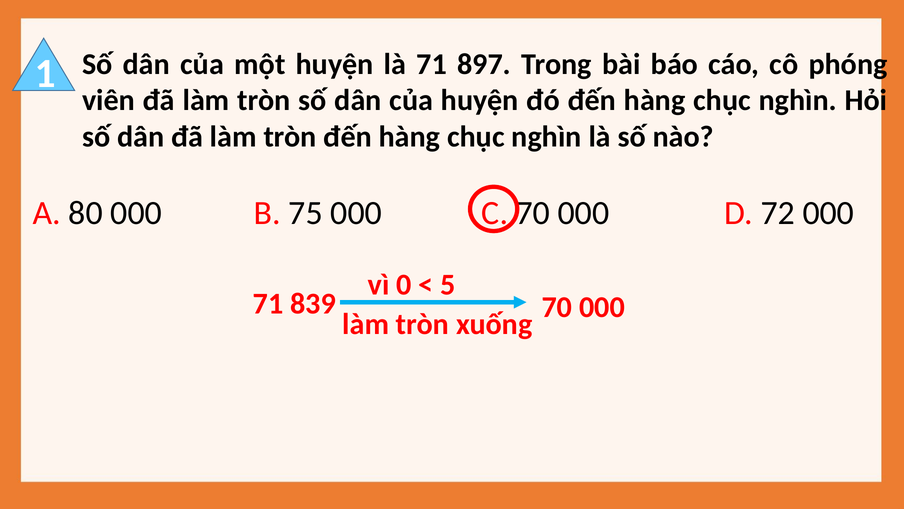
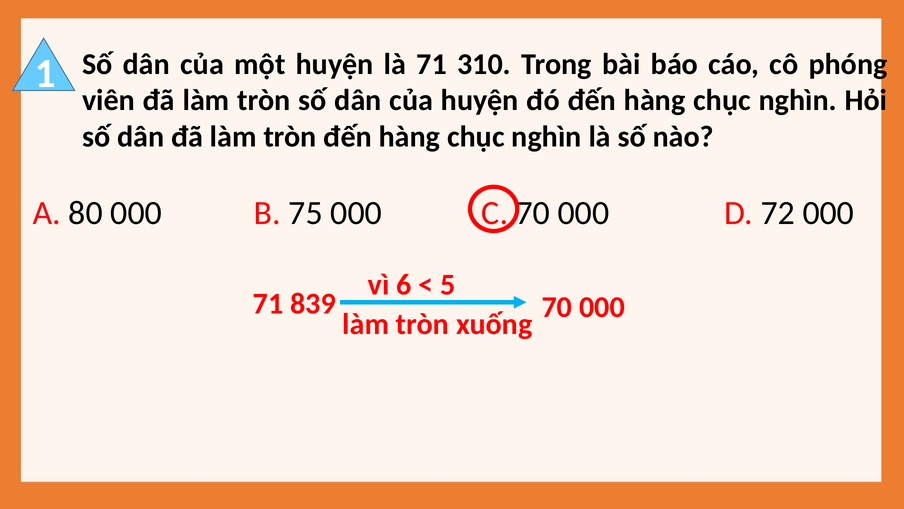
897: 897 -> 310
0: 0 -> 6
